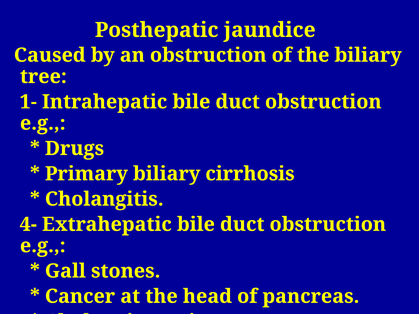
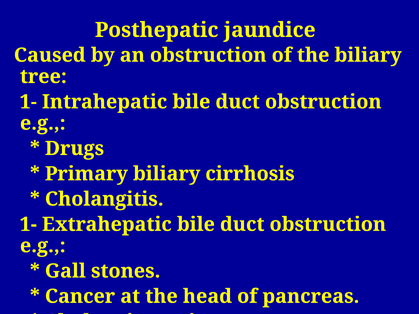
4- at (28, 225): 4- -> 1-
